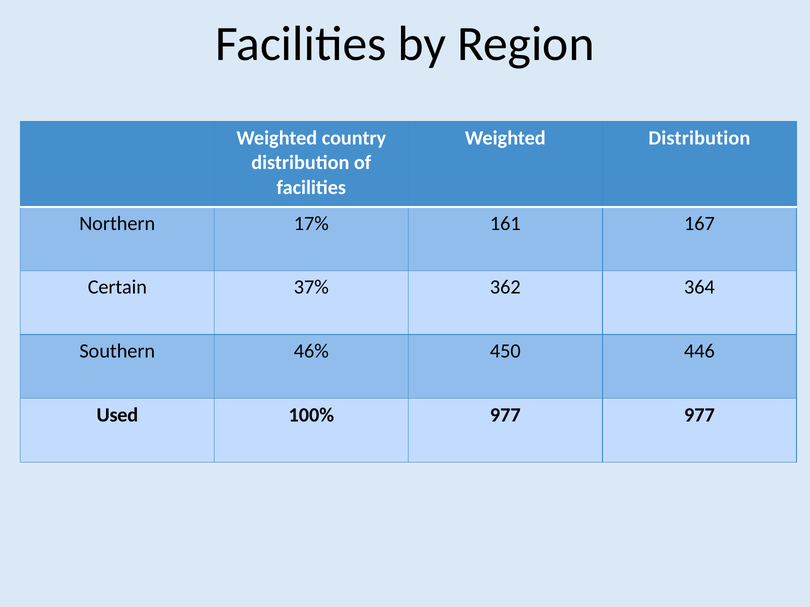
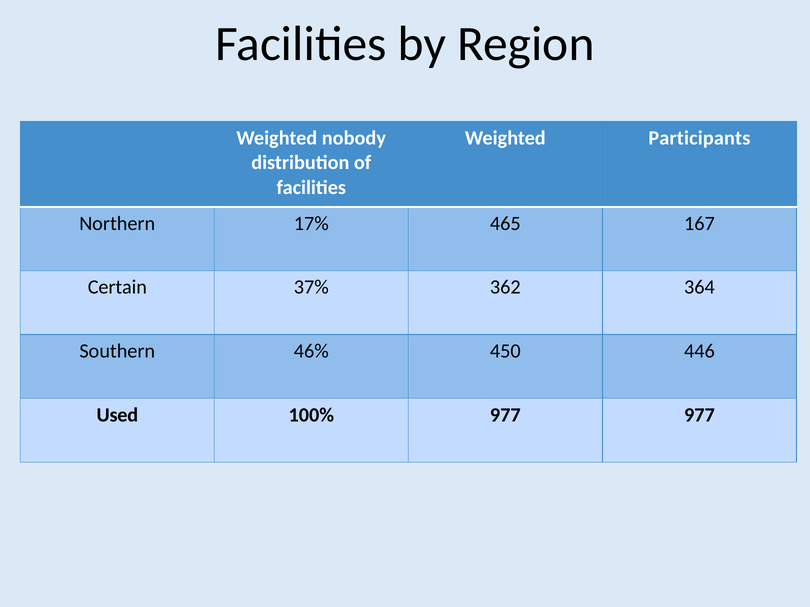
country: country -> nobody
Weighted Distribution: Distribution -> Participants
161: 161 -> 465
